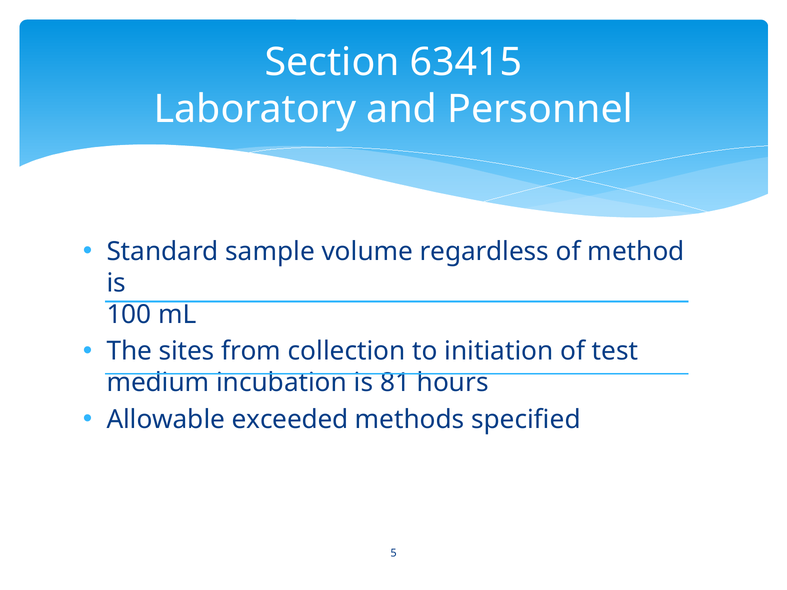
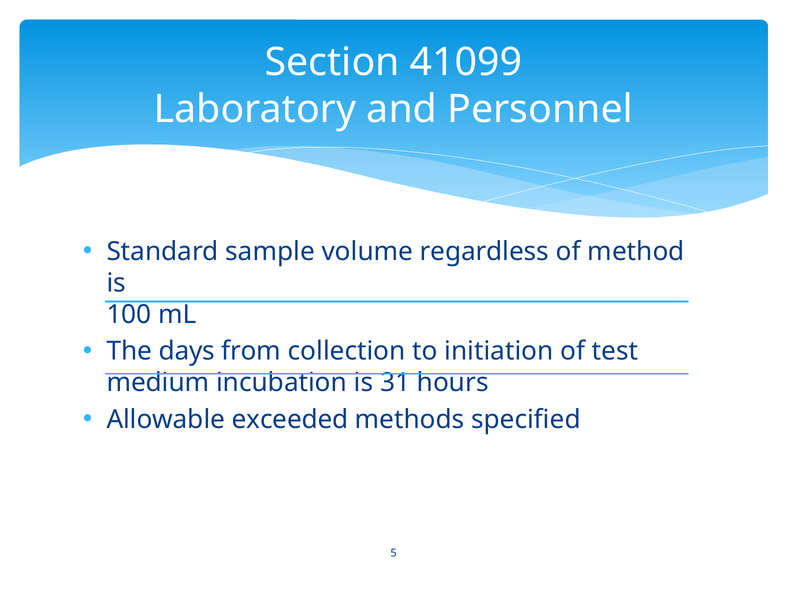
63415: 63415 -> 41099
sites: sites -> days
81: 81 -> 31
